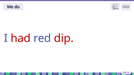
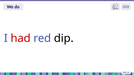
dip colour: red -> black
